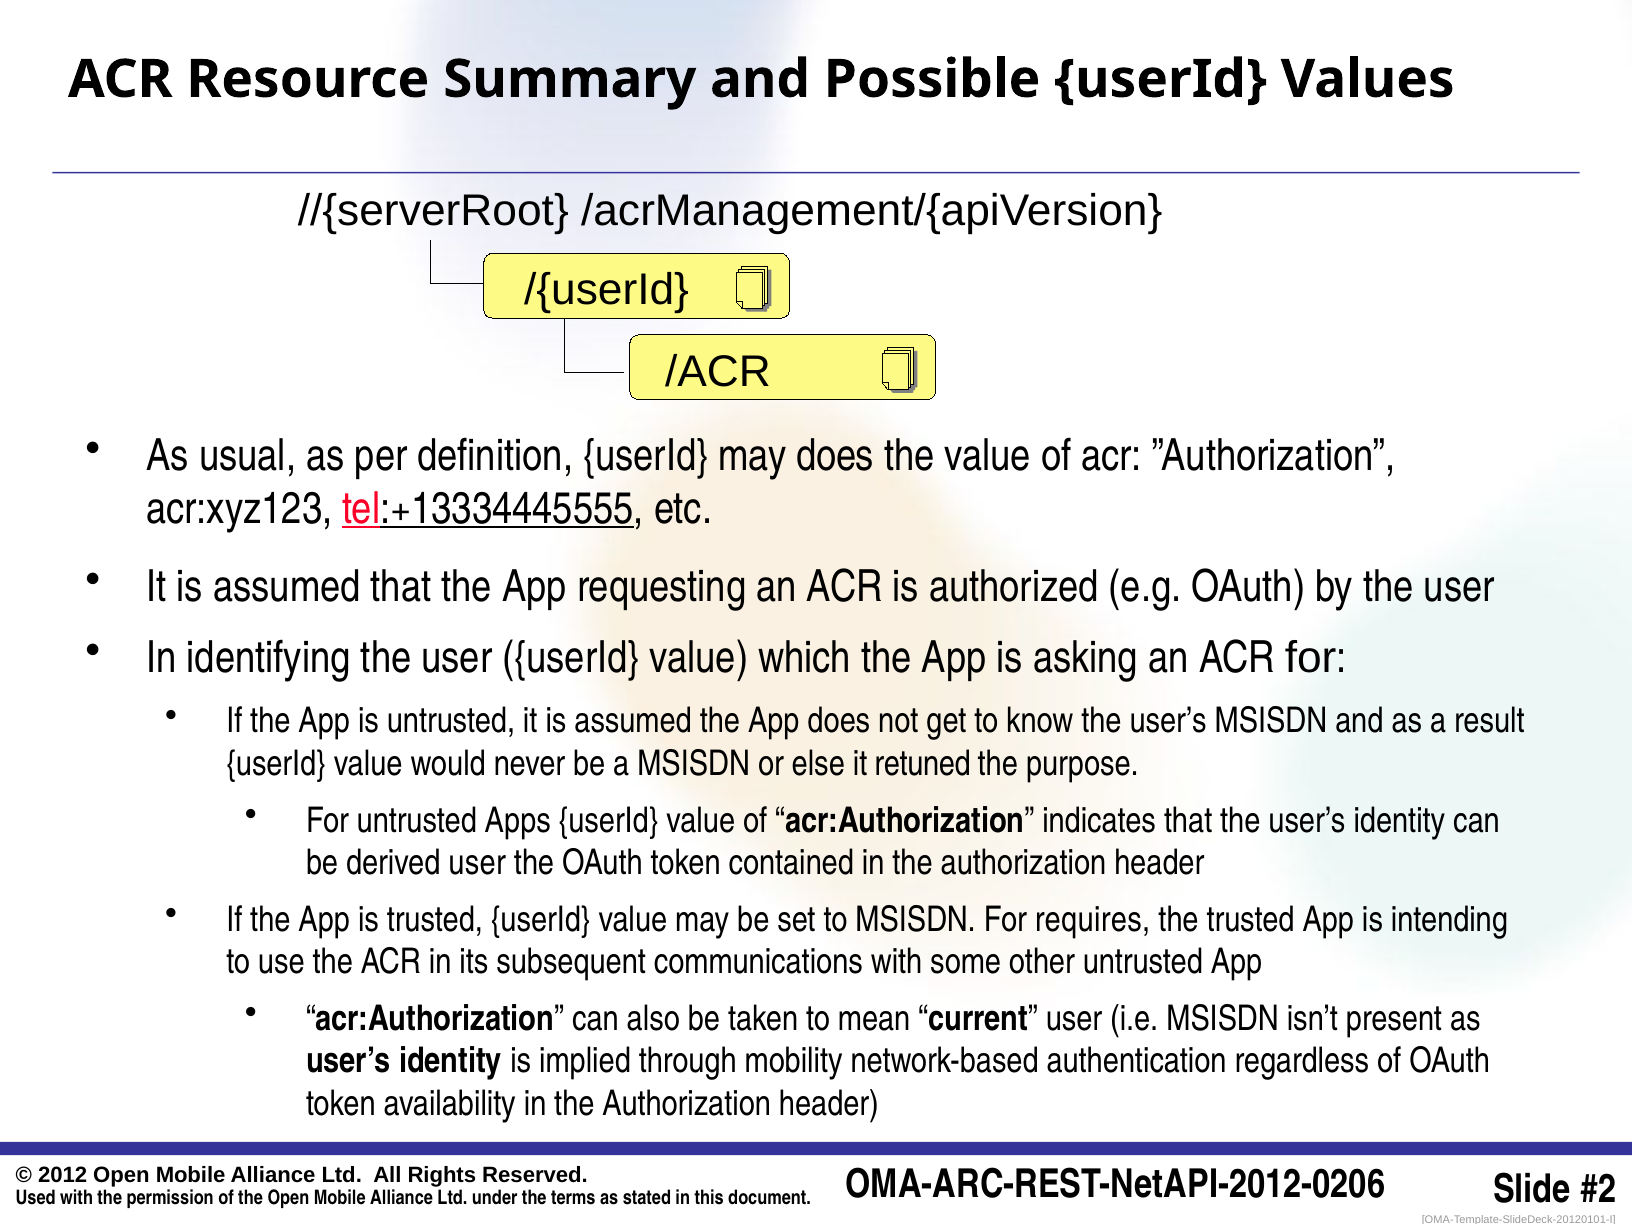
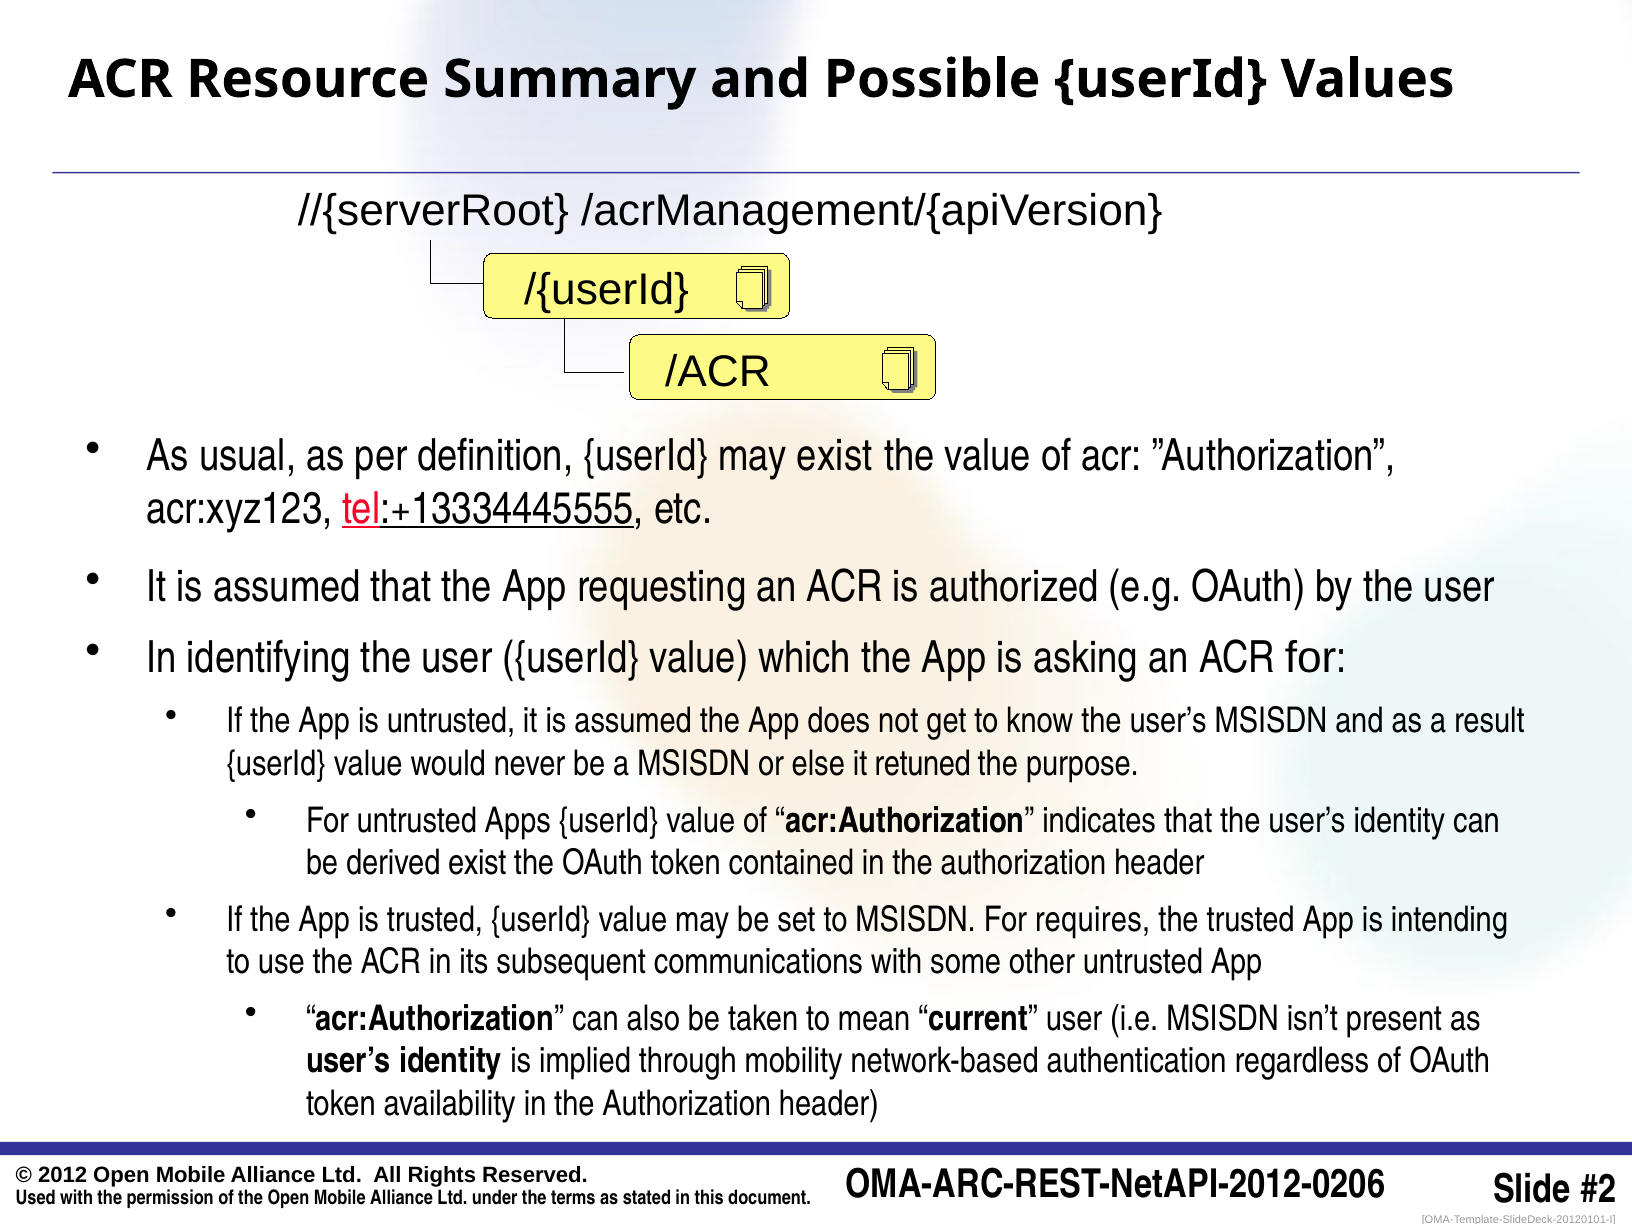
may does: does -> exist
derived user: user -> exist
